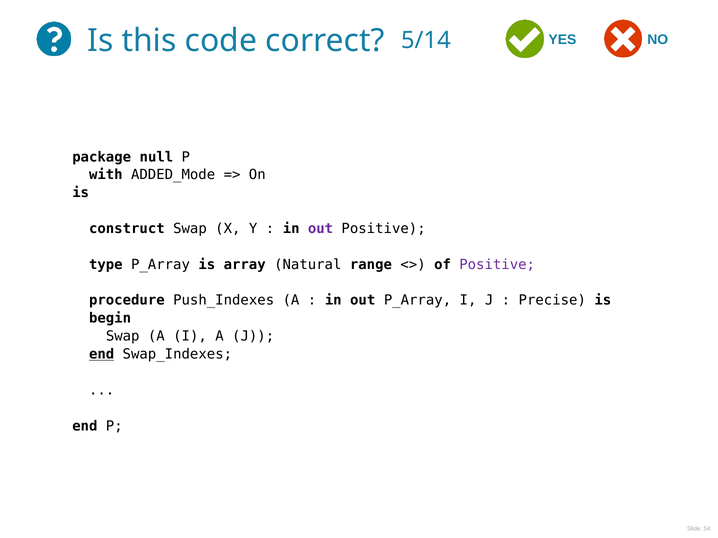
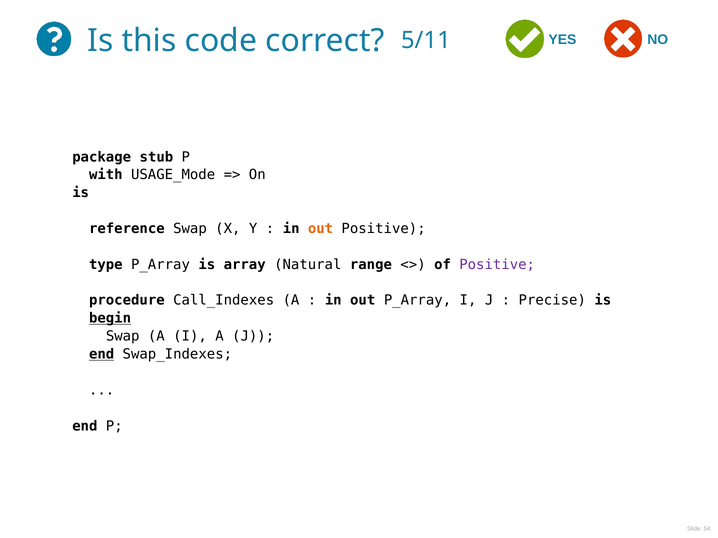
5/14: 5/14 -> 5/11
null: null -> stub
ADDED_Mode: ADDED_Mode -> USAGE_Mode
construct: construct -> reference
out at (320, 229) colour: purple -> orange
Push_Indexes: Push_Indexes -> Call_Indexes
begin underline: none -> present
